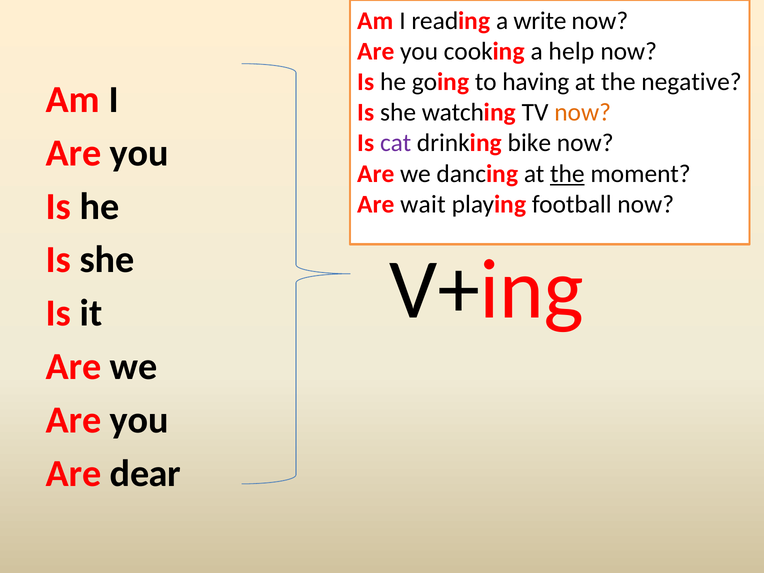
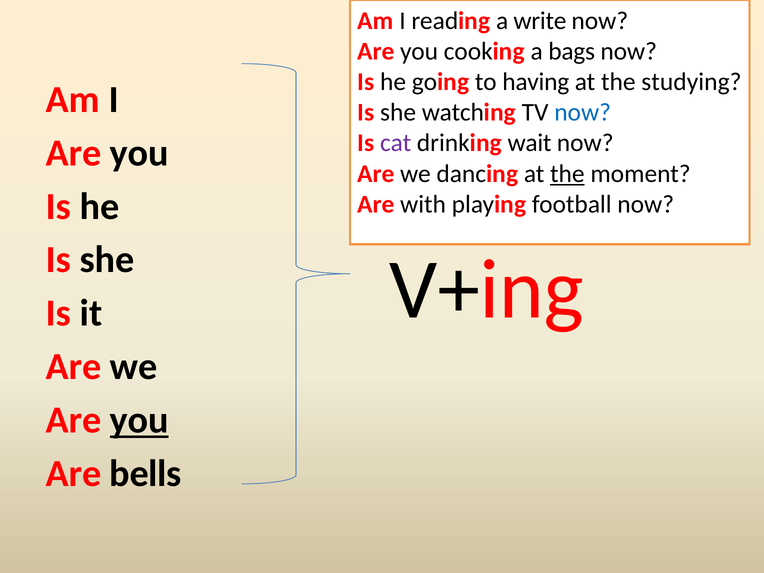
help: help -> bags
negative: negative -> studying
now at (583, 112) colour: orange -> blue
bike: bike -> wait
wait: wait -> with
you at (139, 420) underline: none -> present
dear: dear -> bells
